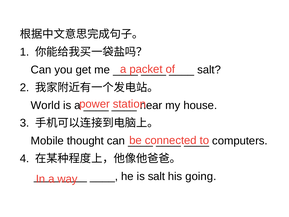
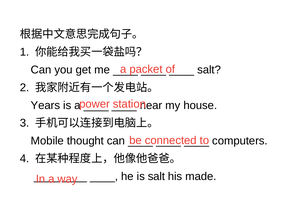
World: World -> Years
going: going -> made
